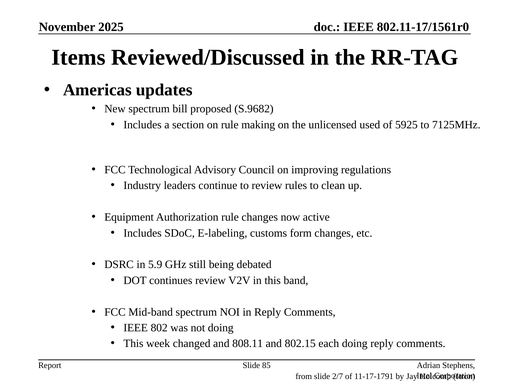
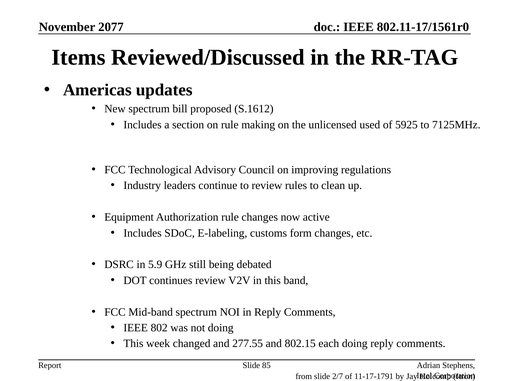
2025: 2025 -> 2077
S.9682: S.9682 -> S.1612
808.11: 808.11 -> 277.55
